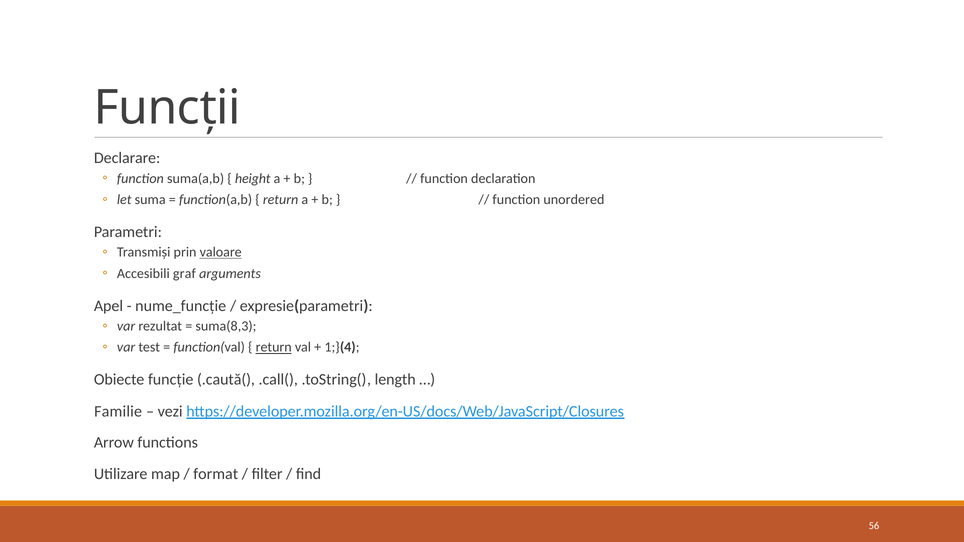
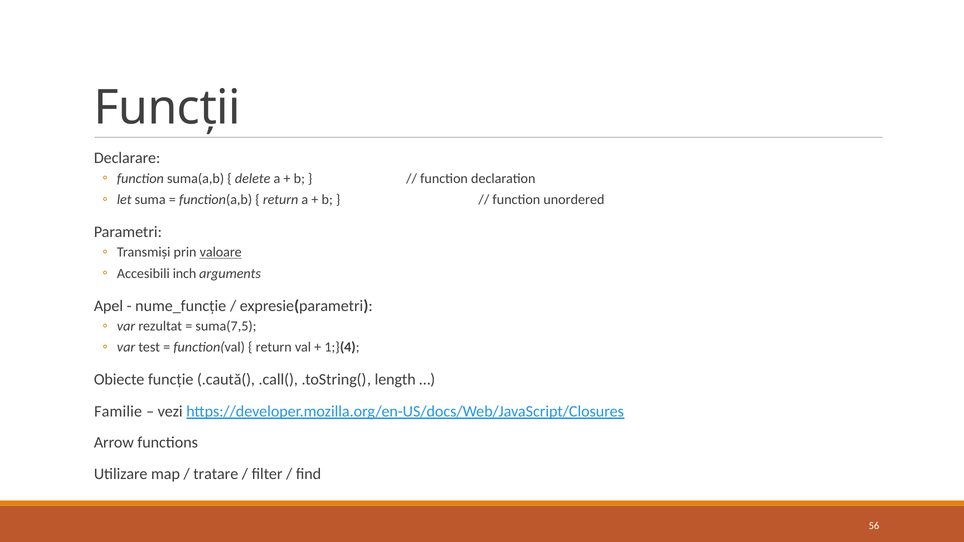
height: height -> delete
graf: graf -> inch
suma(8,3: suma(8,3 -> suma(7,5
return at (274, 347) underline: present -> none
format: format -> tratare
